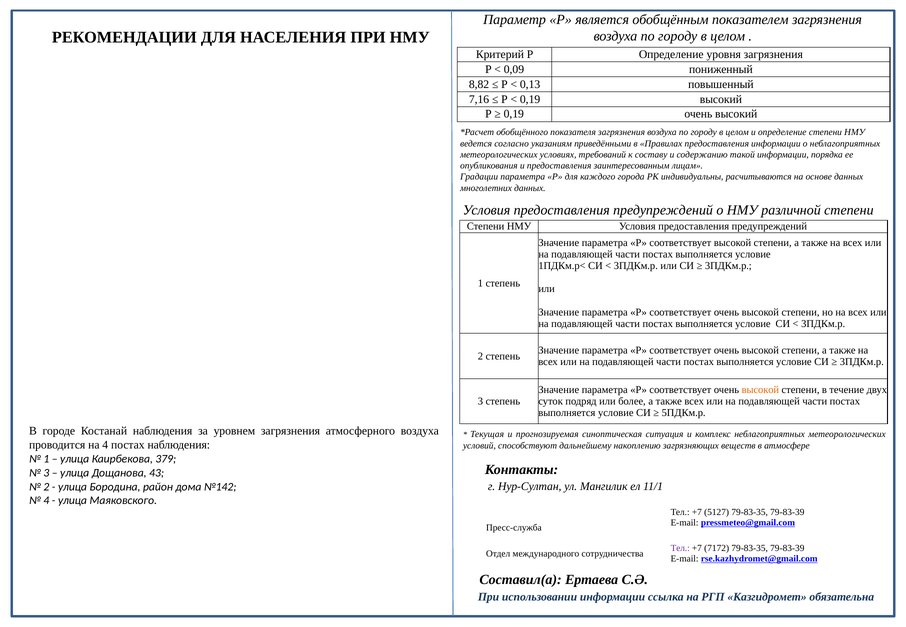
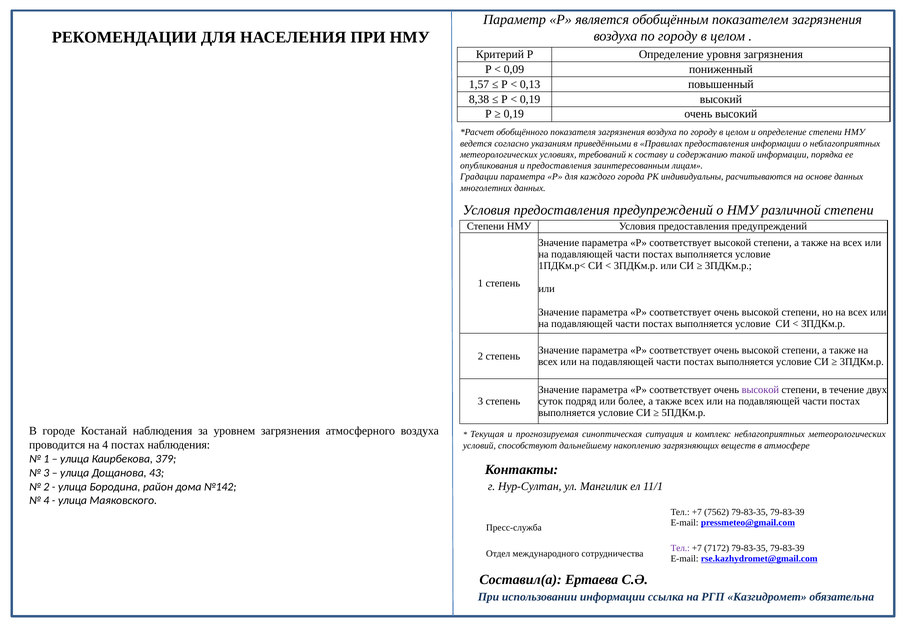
8,82: 8,82 -> 1,57
7,16: 7,16 -> 8,38
высокой at (760, 390) colour: orange -> purple
5127: 5127 -> 7562
